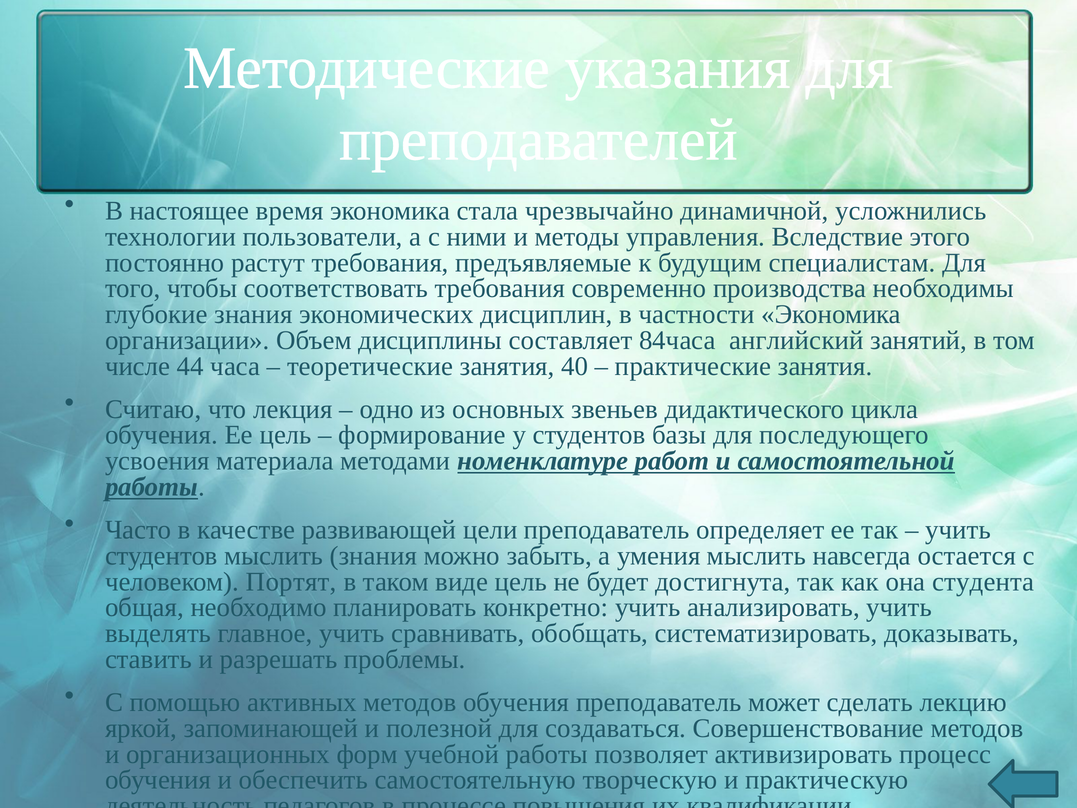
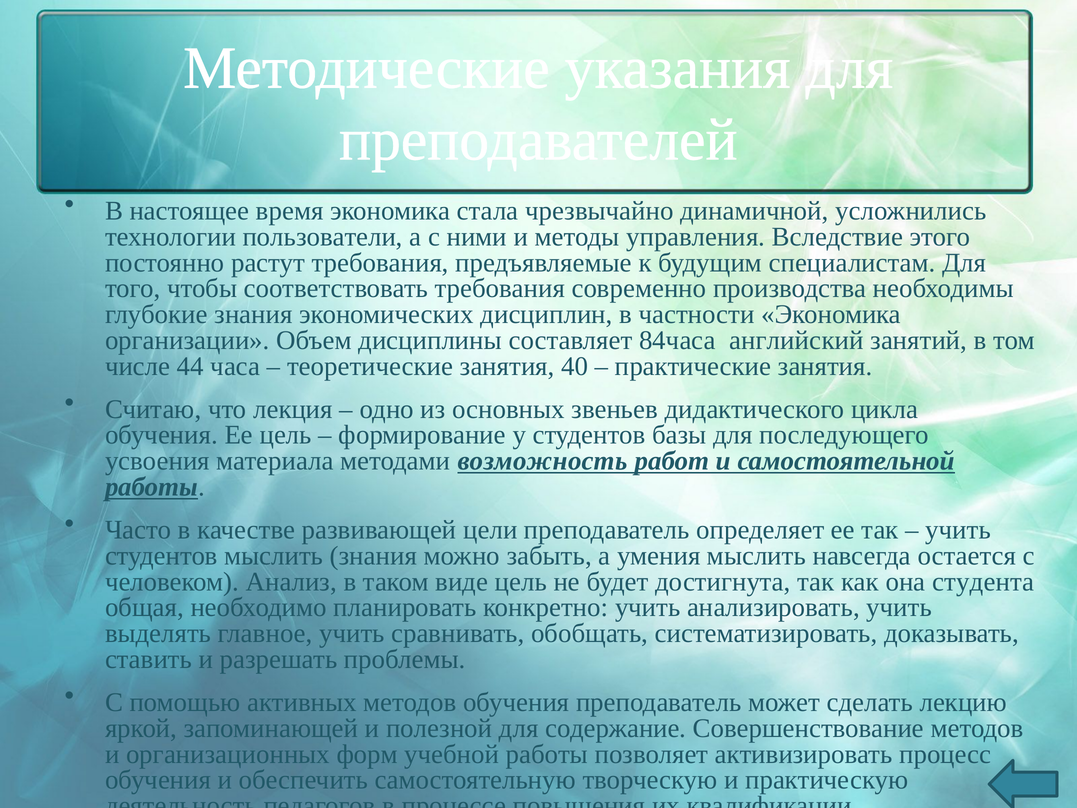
номенклатуре: номенклатуре -> возможность
Портят: Портят -> Анализ
создаваться: создаваться -> содержание
